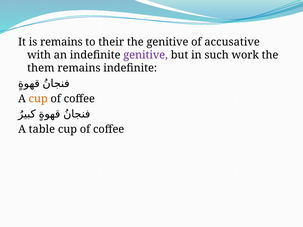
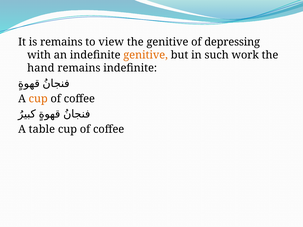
their: their -> view
accusative: accusative -> depressing
genitive at (146, 55) colour: purple -> orange
them: them -> hand
